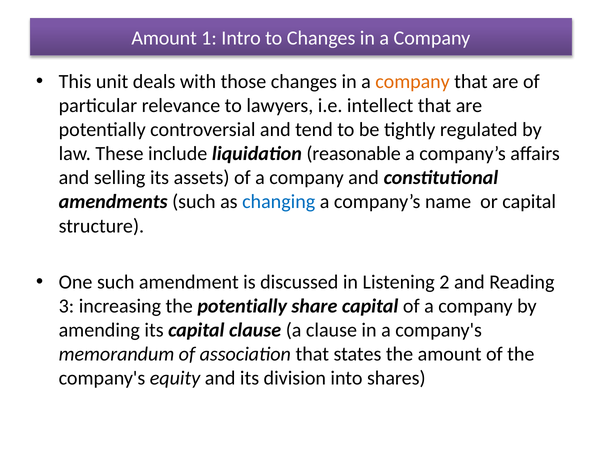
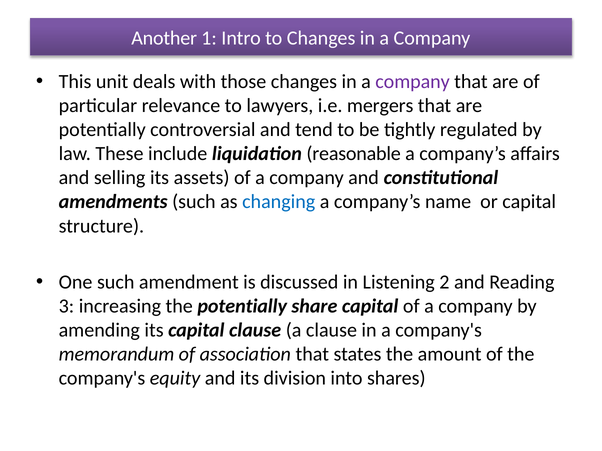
Amount at (164, 38): Amount -> Another
company at (413, 82) colour: orange -> purple
intellect: intellect -> mergers
